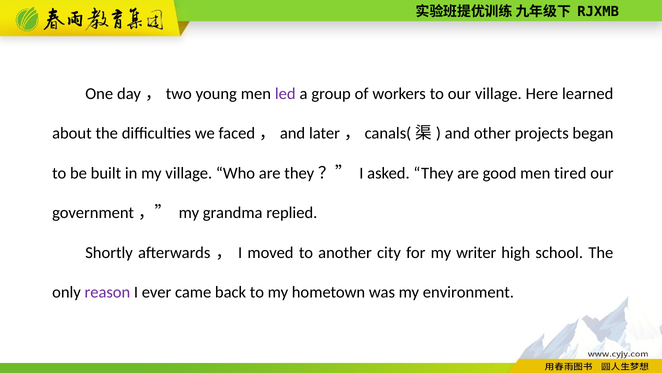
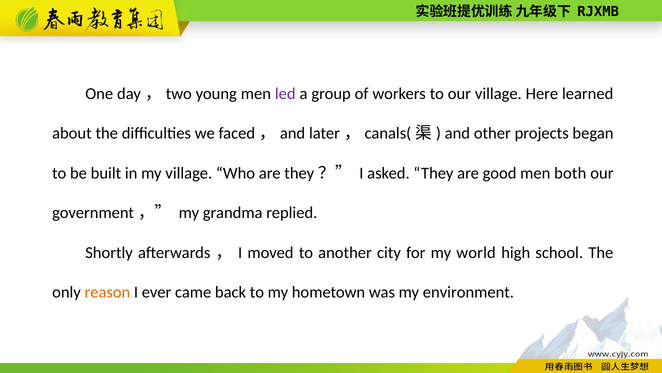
tired: tired -> both
writer: writer -> world
reason colour: purple -> orange
